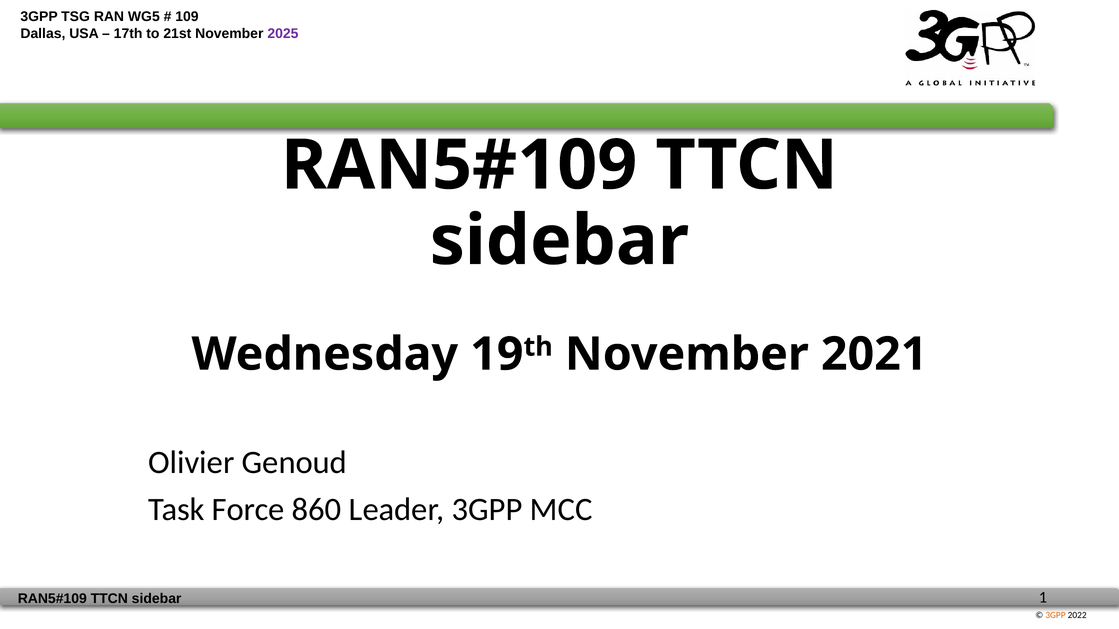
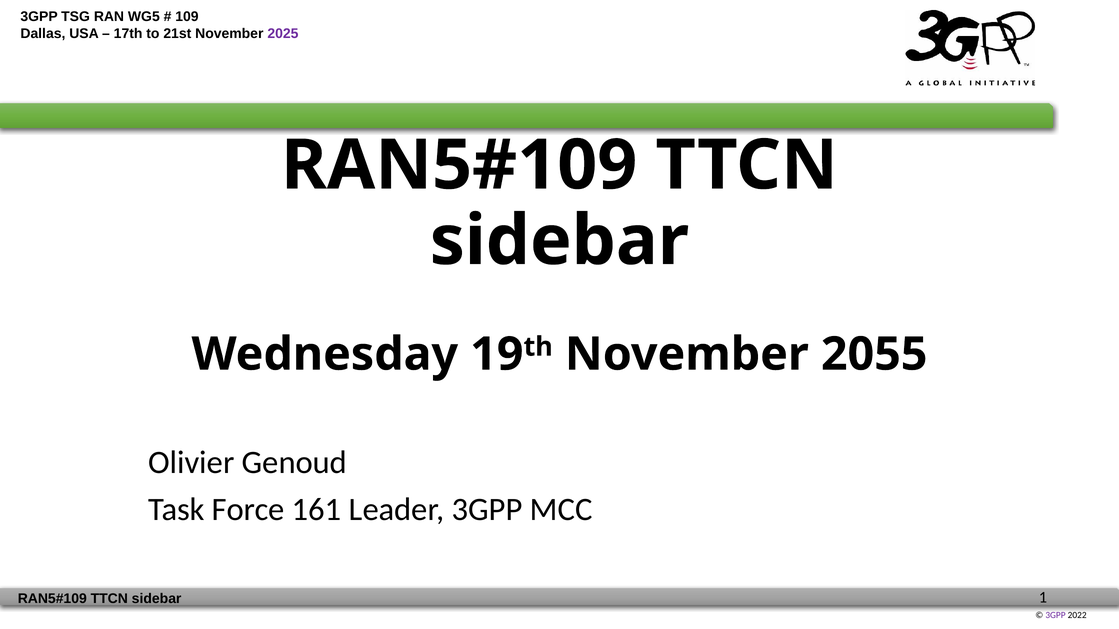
2021: 2021 -> 2055
860: 860 -> 161
3GPP at (1055, 615) colour: orange -> purple
